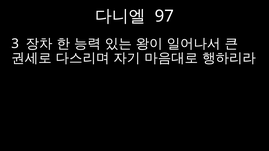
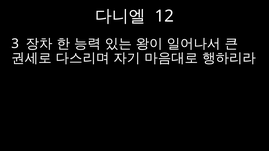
97: 97 -> 12
